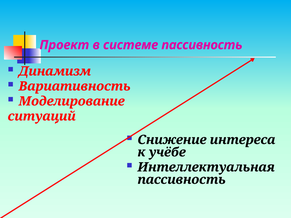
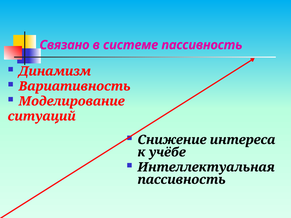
Проект: Проект -> Связано
